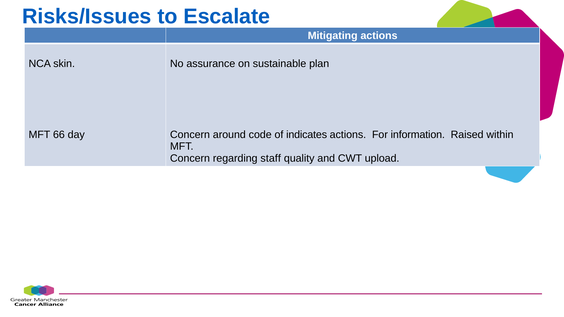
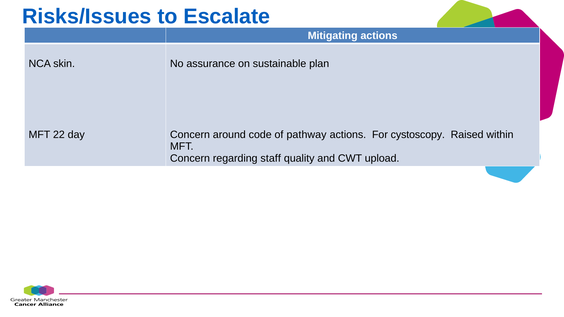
66: 66 -> 22
indicates: indicates -> pathway
information: information -> cystoscopy
